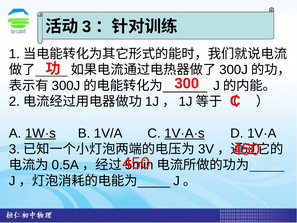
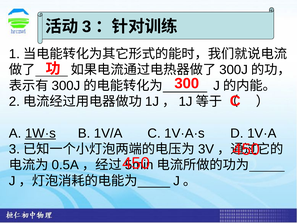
1V·A·s underline: present -> none
